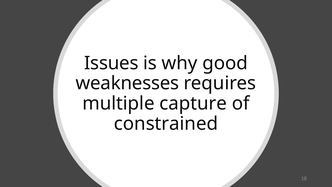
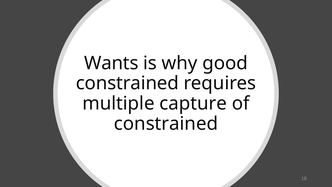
Issues: Issues -> Wants
weaknesses at (127, 83): weaknesses -> constrained
